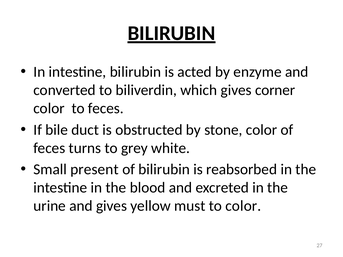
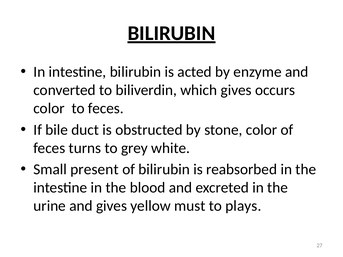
corner: corner -> occurs
to color: color -> plays
